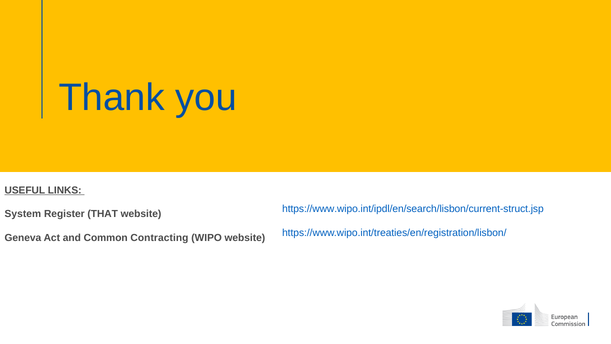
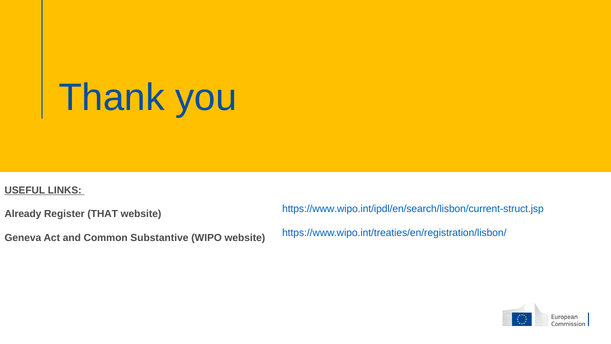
System: System -> Already
Contracting: Contracting -> Substantive
